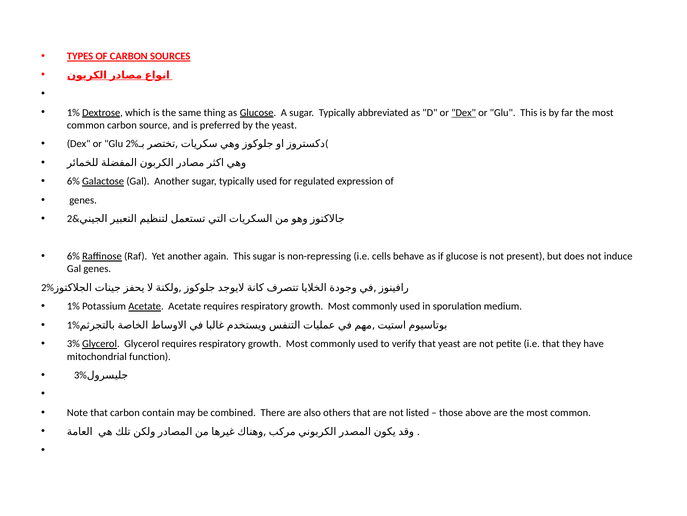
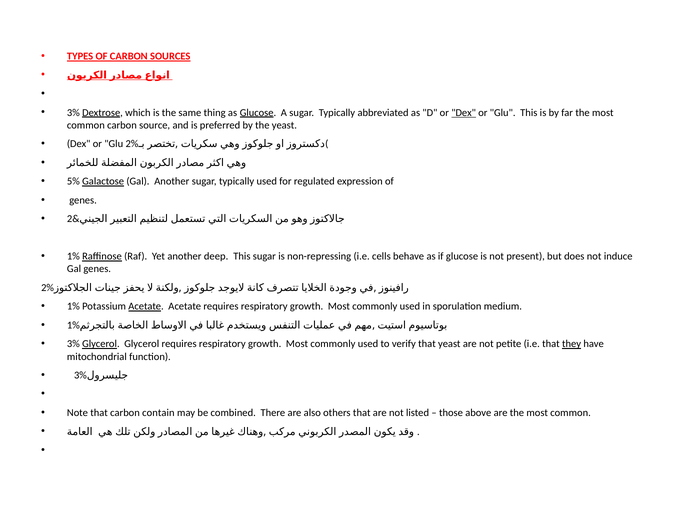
1% at (73, 112): 1% -> 3%
6% at (73, 181): 6% -> 5%
6% at (73, 256): 6% -> 1%
again: again -> deep
they underline: none -> present
